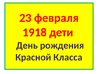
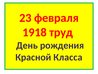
дети: дети -> труд
